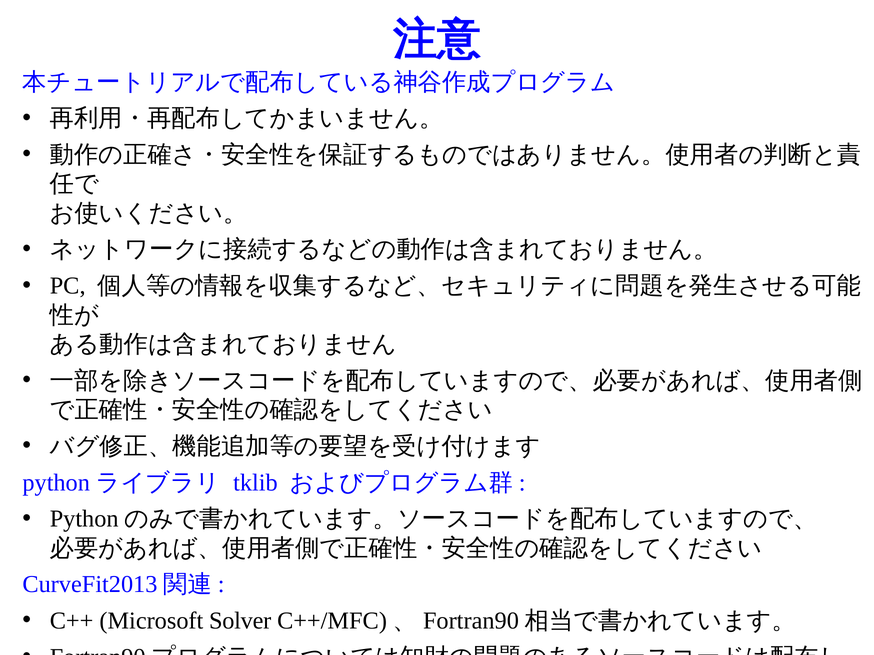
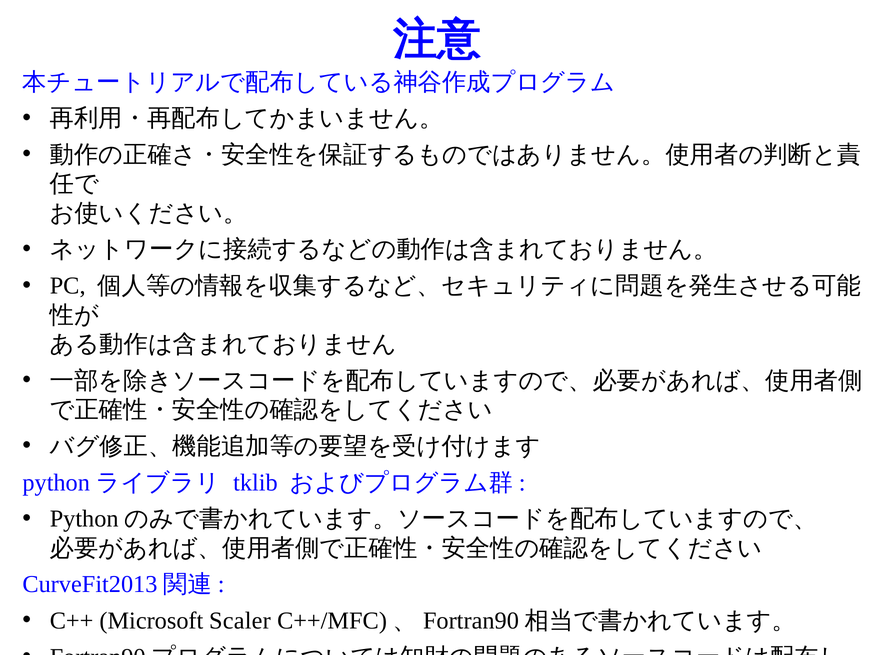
Solver: Solver -> Scaler
